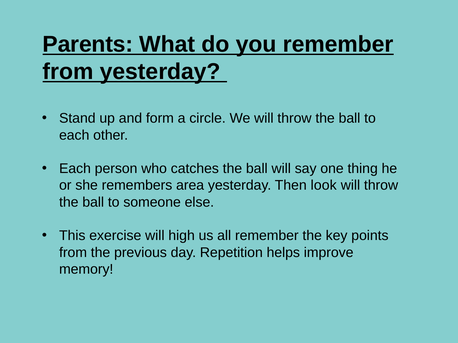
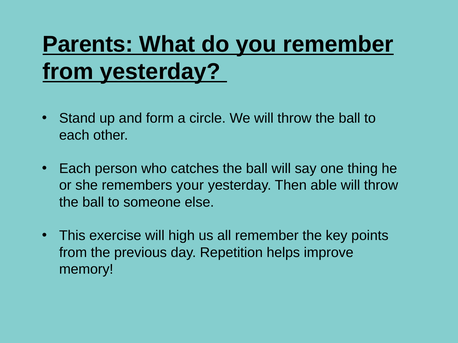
area: area -> your
look: look -> able
